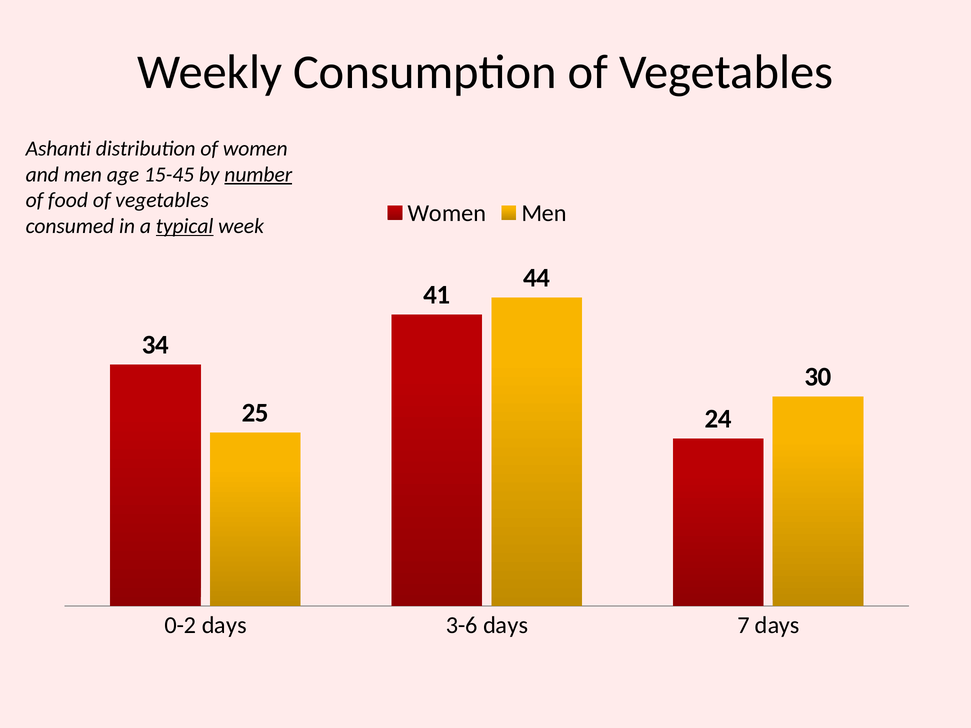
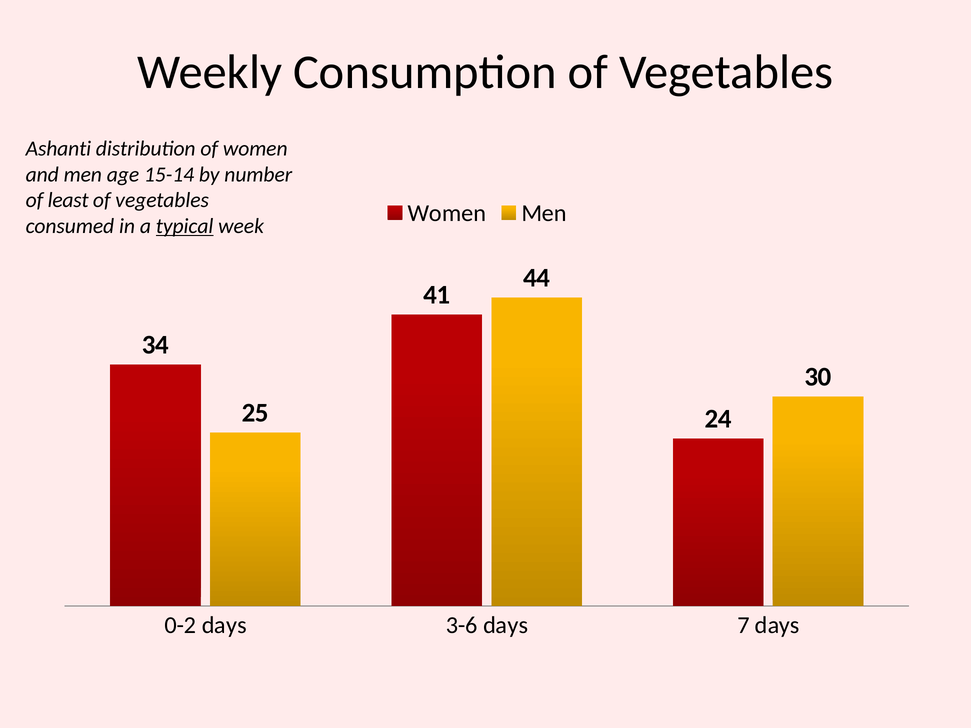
15-45: 15-45 -> 15-14
number underline: present -> none
food: food -> least
